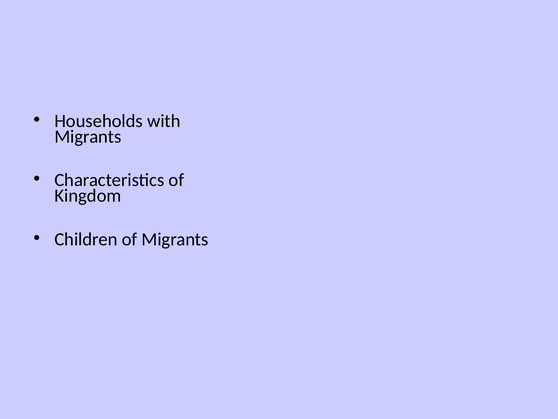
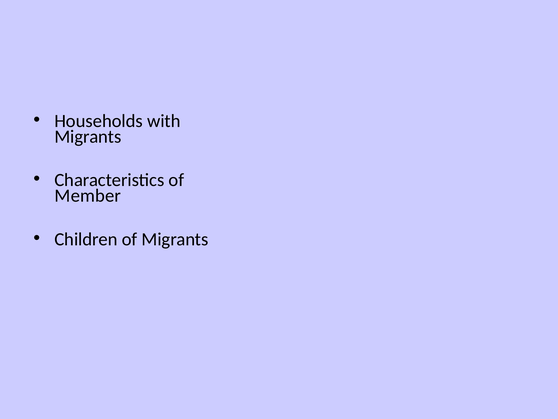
Kingdom: Kingdom -> Member
